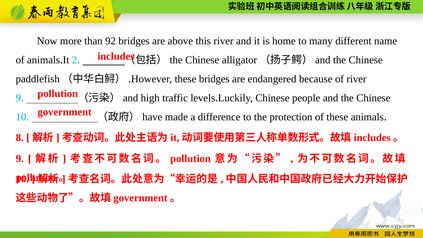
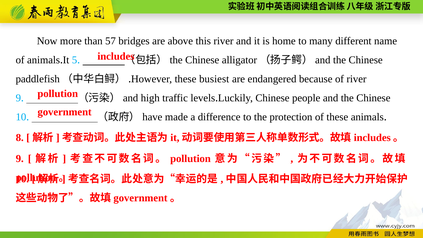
92: 92 -> 57
2: 2 -> 5
these bridges: bridges -> busiest
